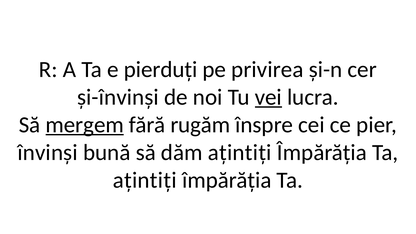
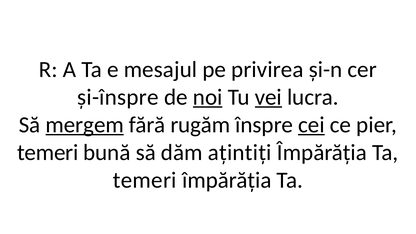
pierduți: pierduți -> mesajul
și-învinși: și-învinși -> și-înspre
noi underline: none -> present
cei underline: none -> present
învinși at (48, 153): învinși -> temeri
ațintiți at (145, 180): ațintiți -> temeri
